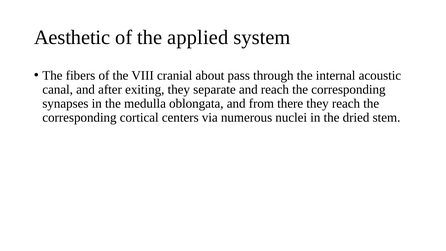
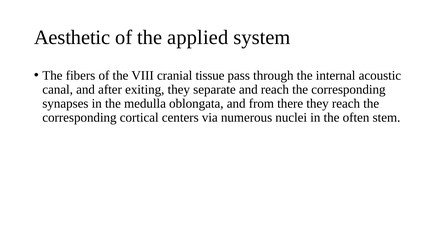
about: about -> tissue
dried: dried -> often
